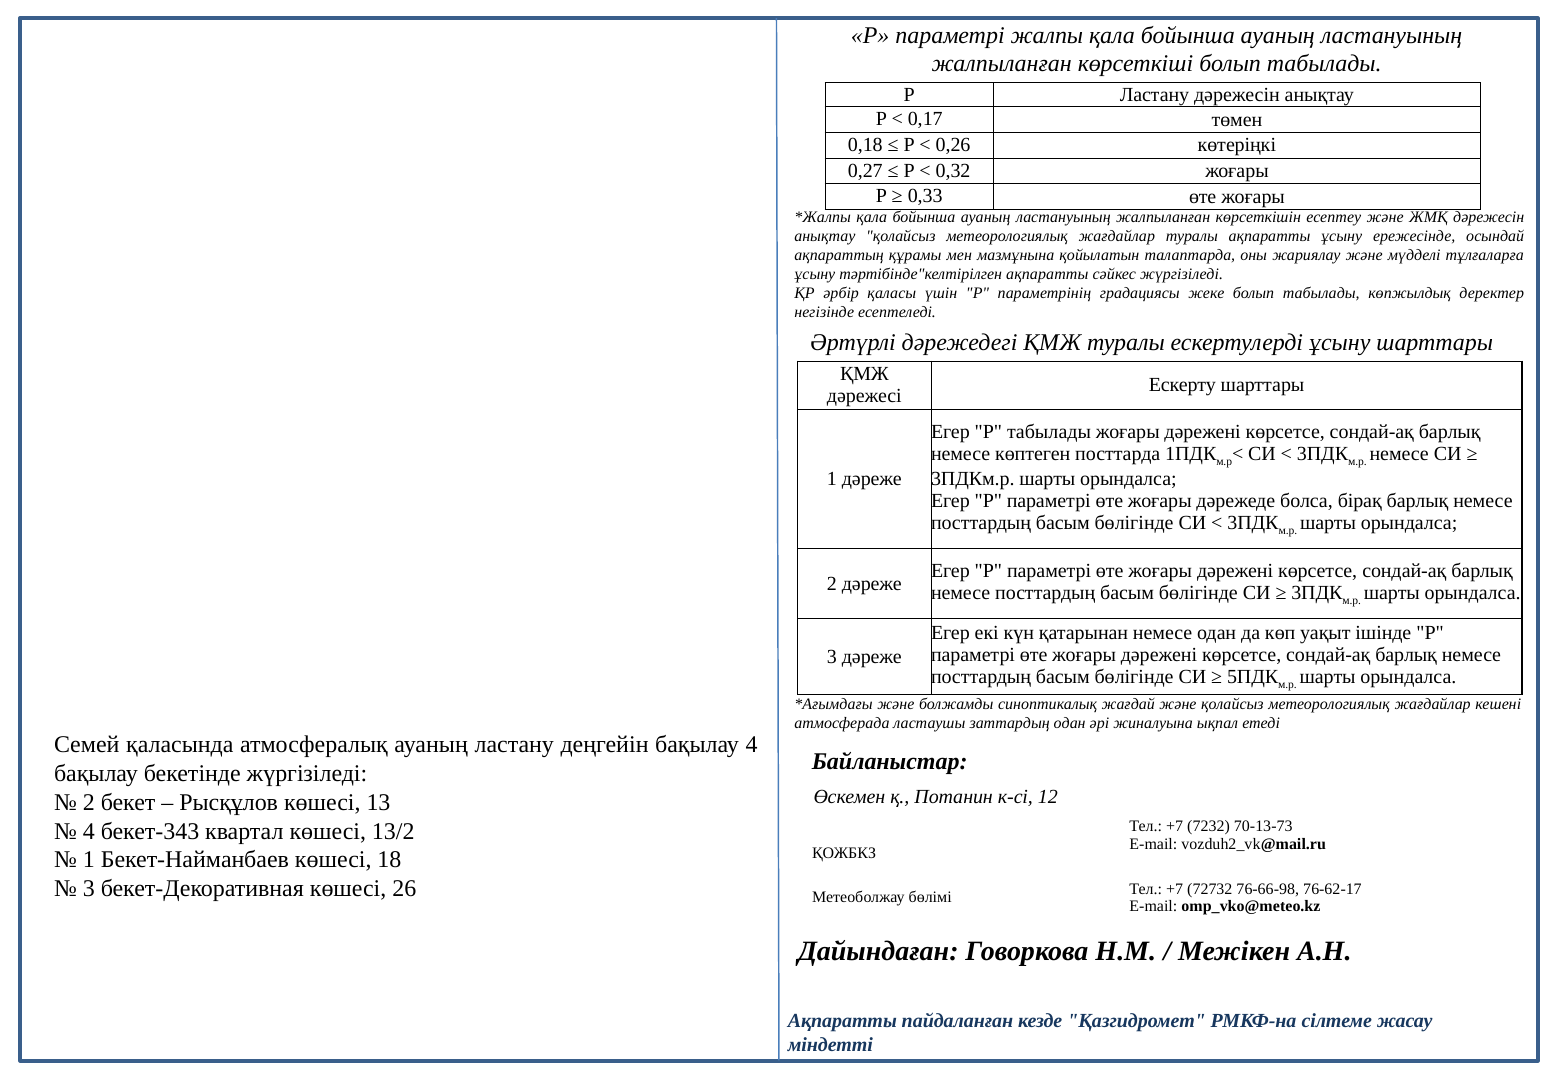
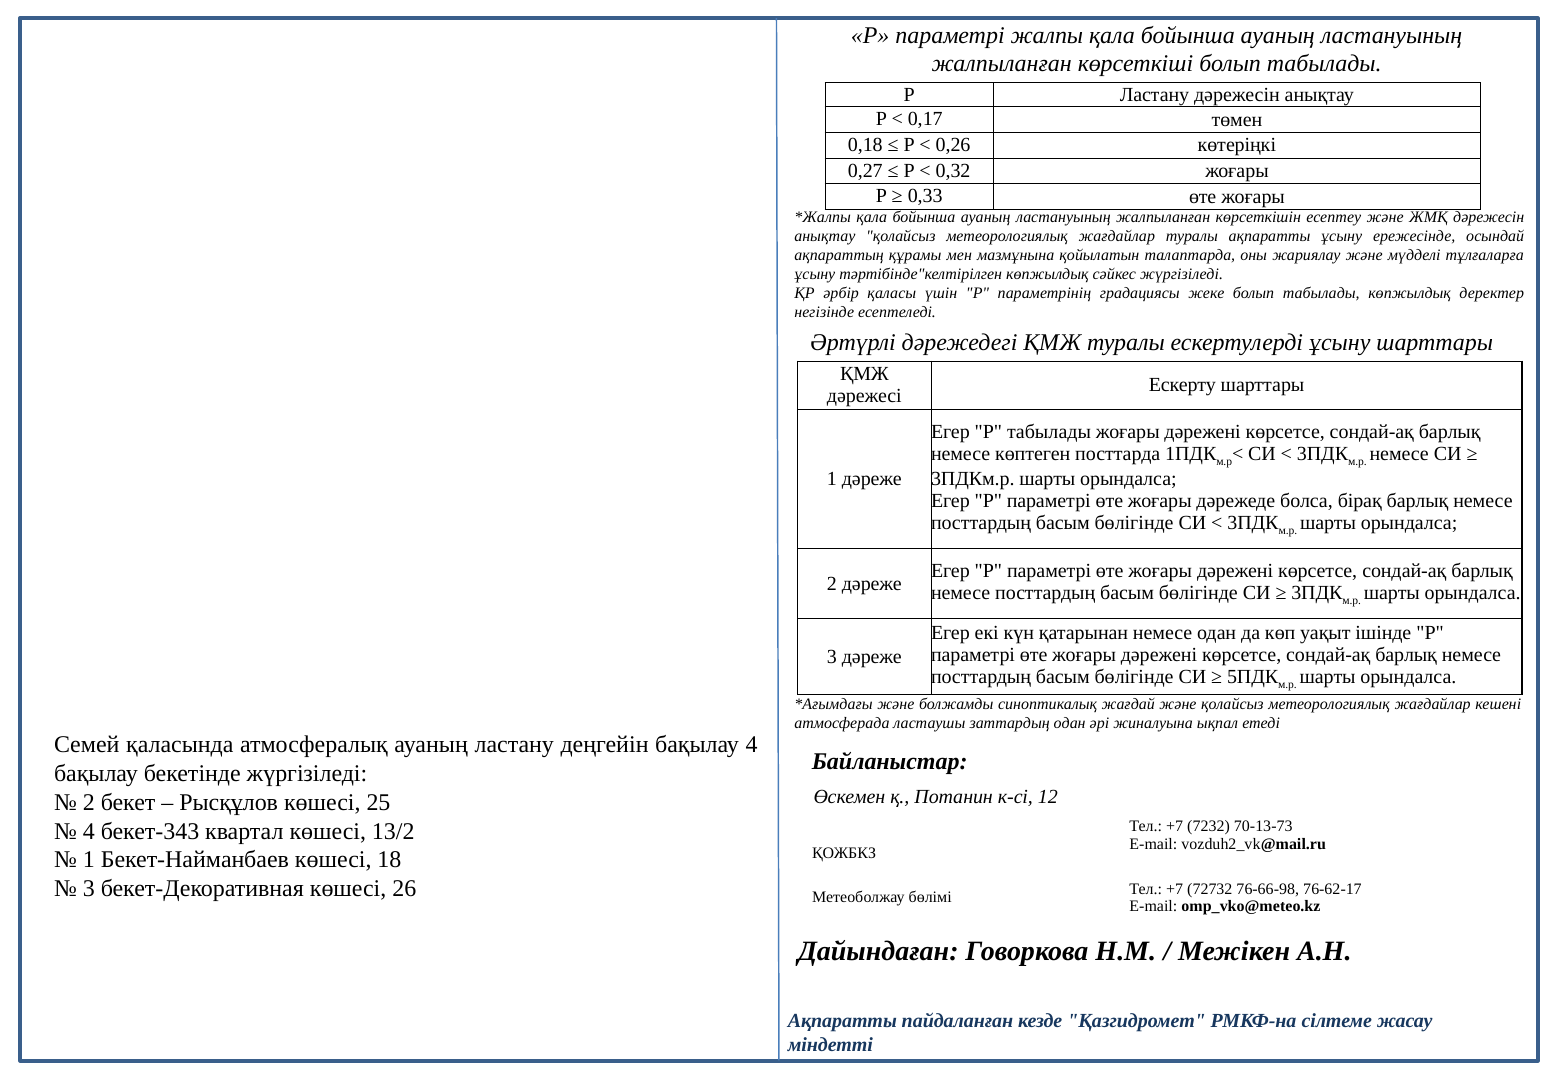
тәртібінде"келтірілген ақпаратты: ақпаратты -> көпжылдық
13: 13 -> 25
